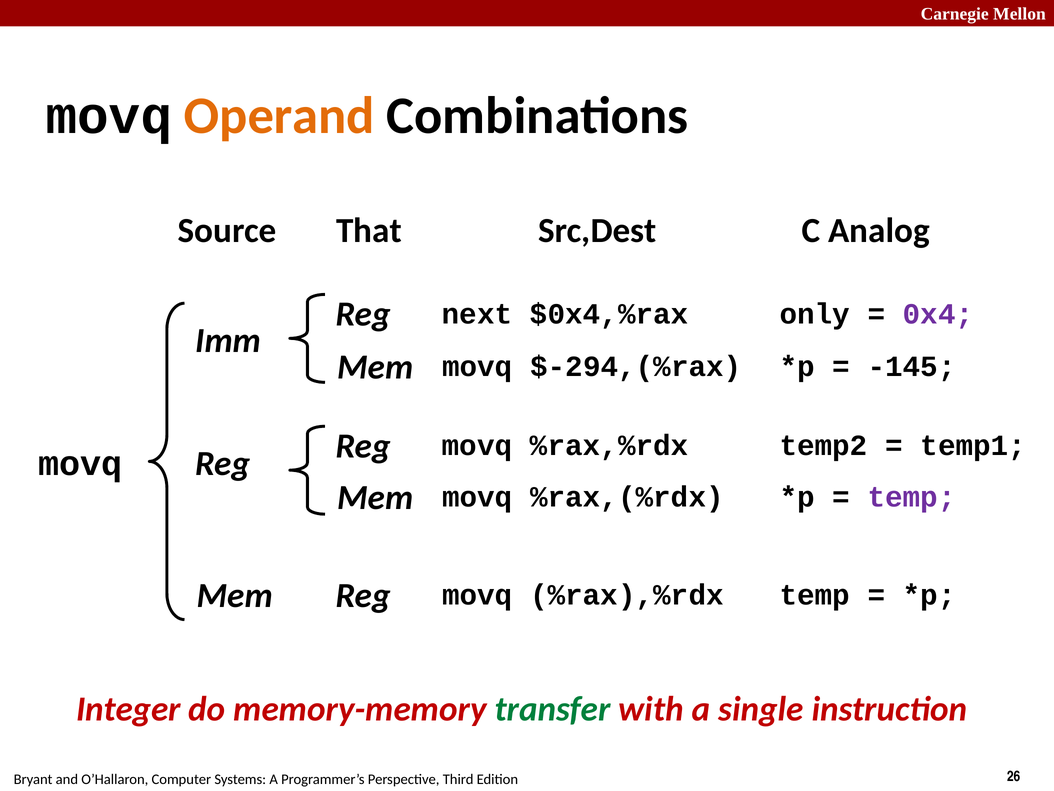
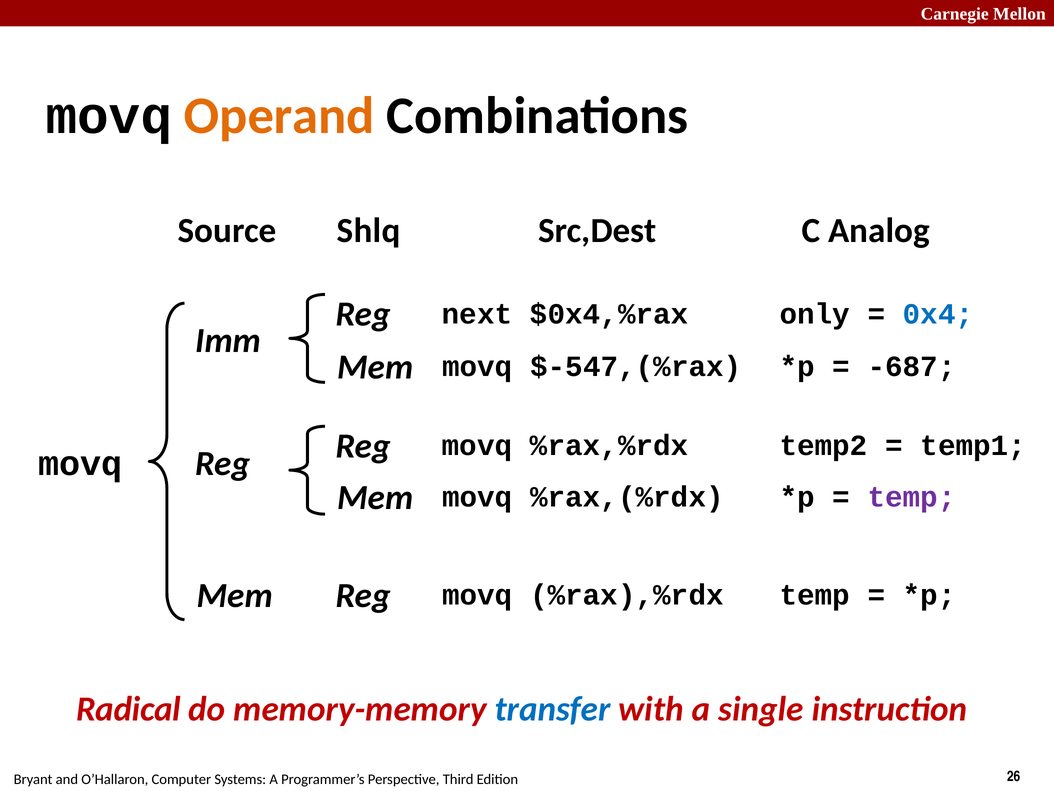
That: That -> Shlq
0x4 colour: purple -> blue
$-294,(%rax: $-294,(%rax -> $-547,(%rax
-145: -145 -> -687
Integer: Integer -> Radical
transfer colour: green -> blue
